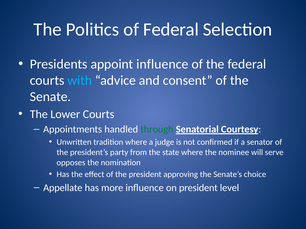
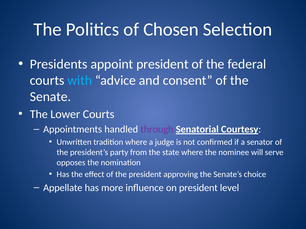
of Federal: Federal -> Chosen
appoint influence: influence -> president
through colour: green -> purple
